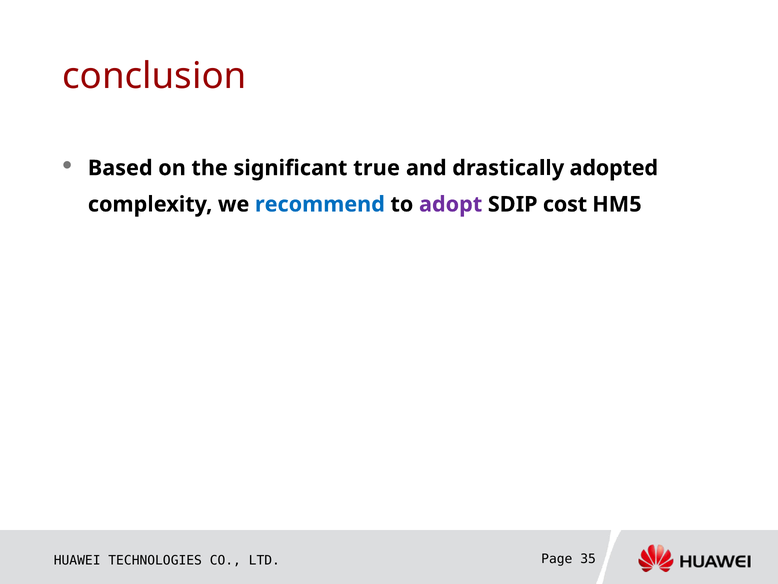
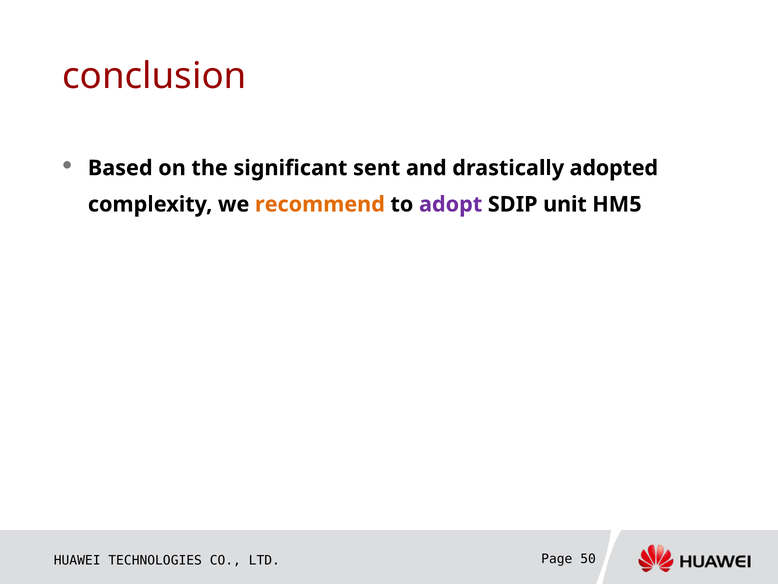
true: true -> sent
recommend colour: blue -> orange
cost: cost -> unit
35: 35 -> 50
